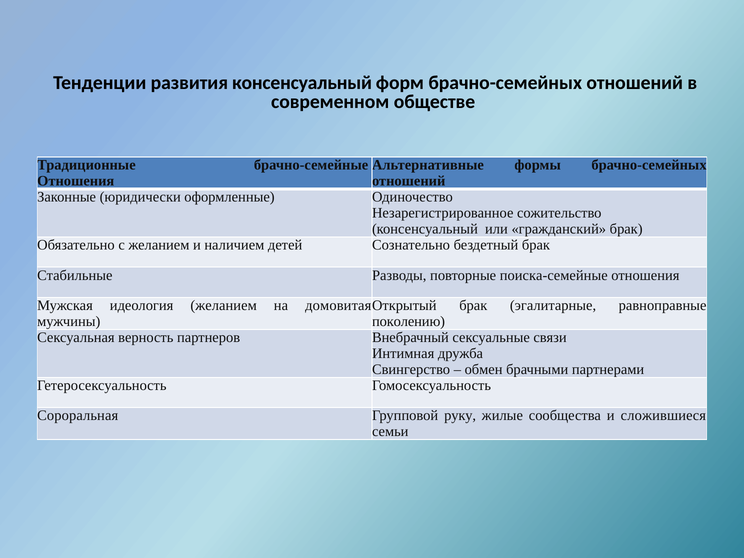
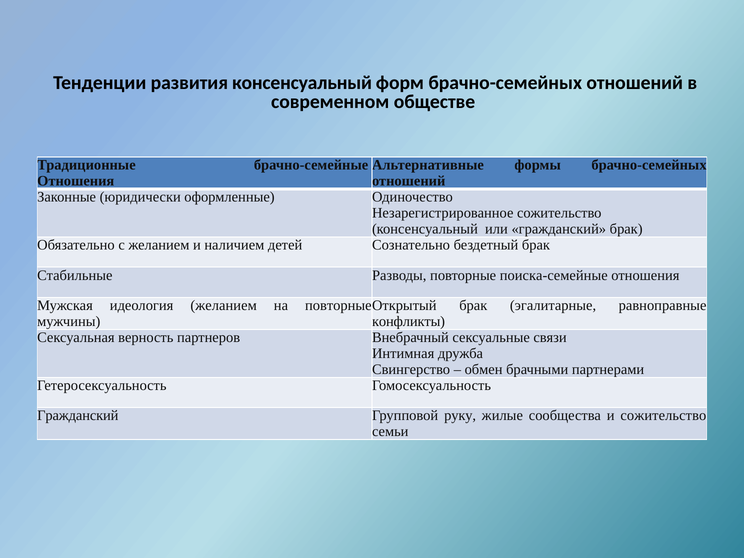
на домовитая: домовитая -> повторные
поколению: поколению -> конфликты
Сороральная at (78, 416): Сороральная -> Гражданский
и сложившиеся: сложившиеся -> сожительство
